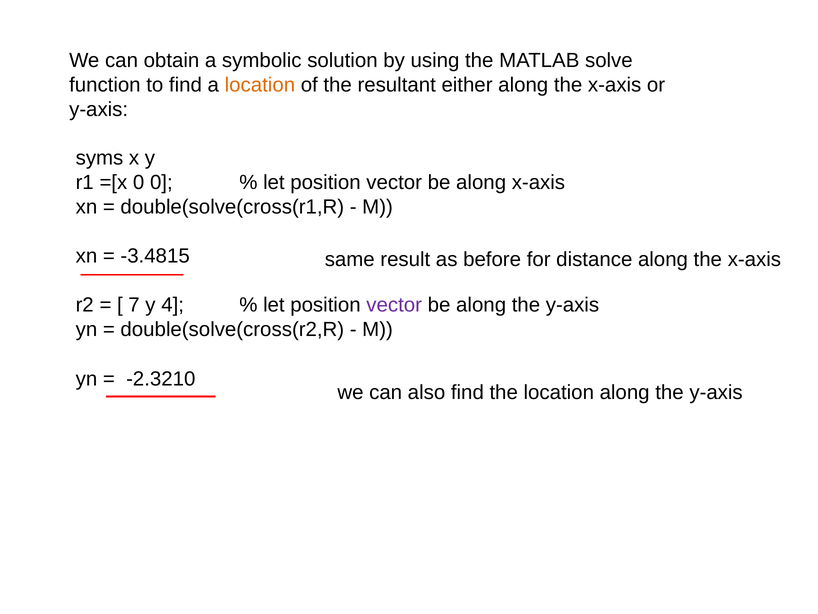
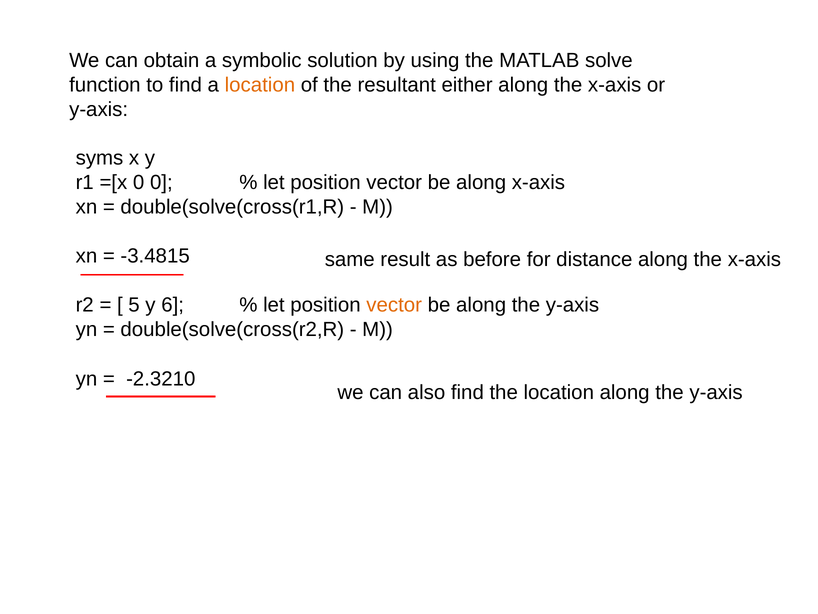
7: 7 -> 5
4: 4 -> 6
vector at (394, 305) colour: purple -> orange
